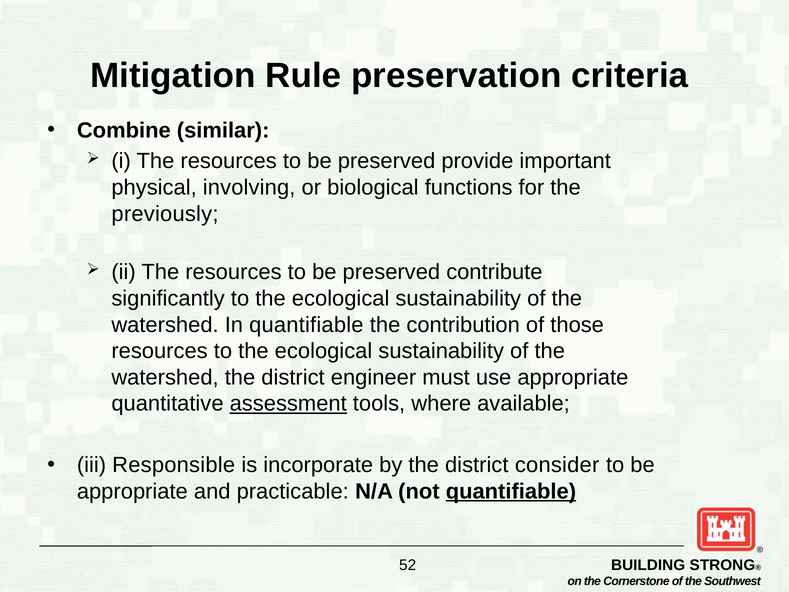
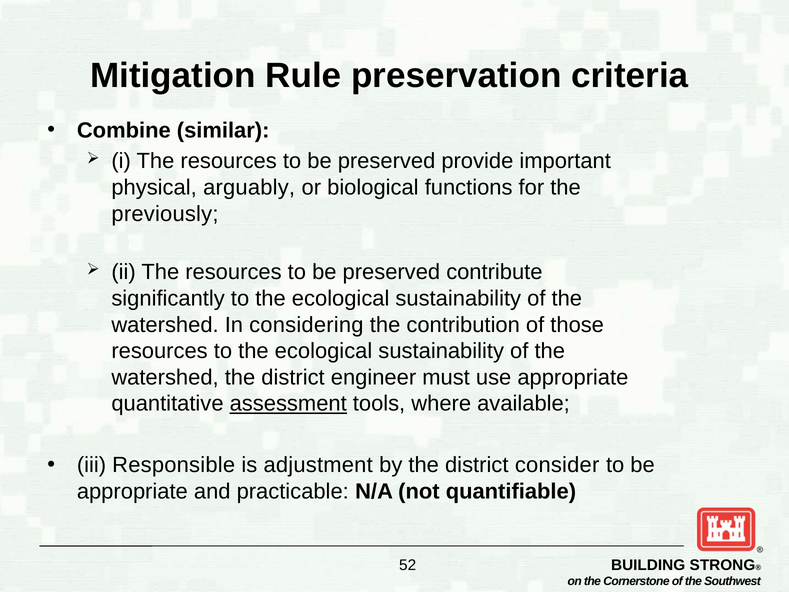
involving: involving -> arguably
In quantifiable: quantifiable -> considering
incorporate: incorporate -> adjustment
quantifiable at (511, 491) underline: present -> none
